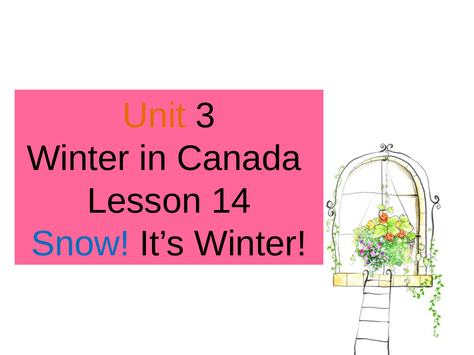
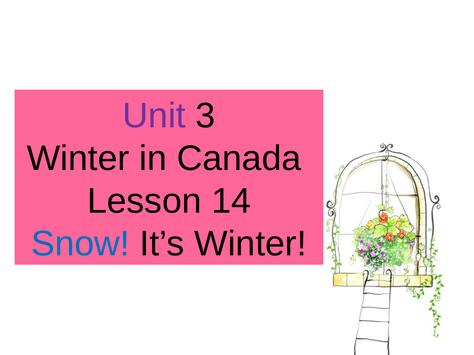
Unit colour: orange -> purple
